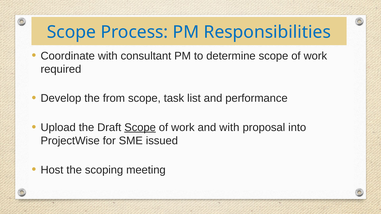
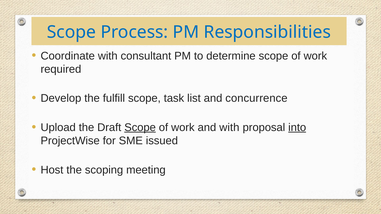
from: from -> fulfill
performance: performance -> concurrence
into underline: none -> present
